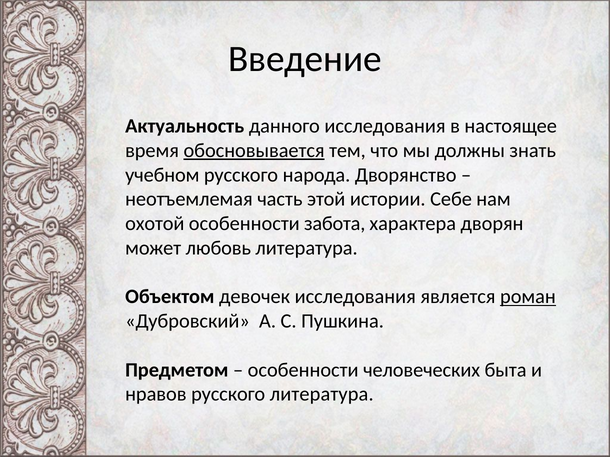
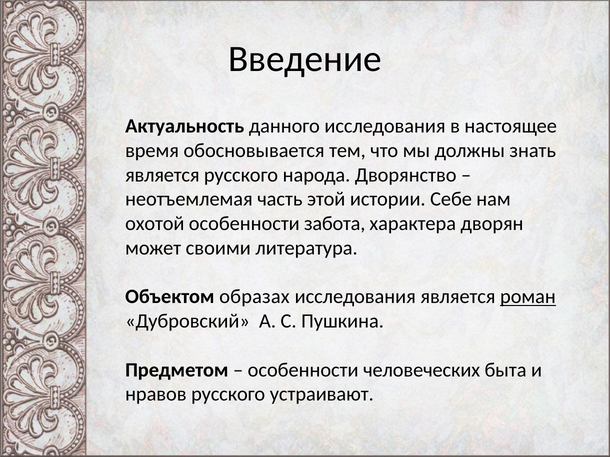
обосновывается underline: present -> none
учебном at (162, 175): учебном -> является
любовь: любовь -> своими
девочек: девочек -> образах
русского литература: литература -> устраивают
